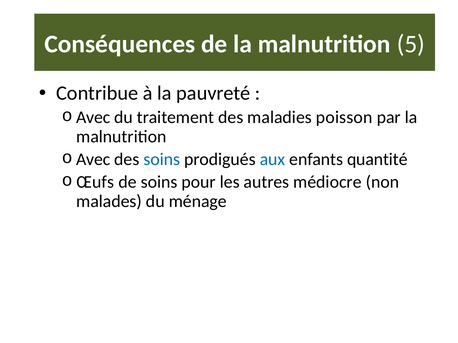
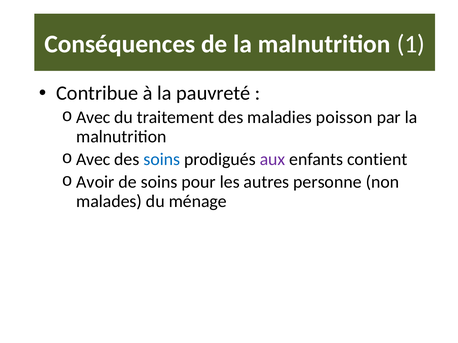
5: 5 -> 1
aux colour: blue -> purple
quantité: quantité -> contient
Œufs: Œufs -> Avoir
médiocre: médiocre -> personne
